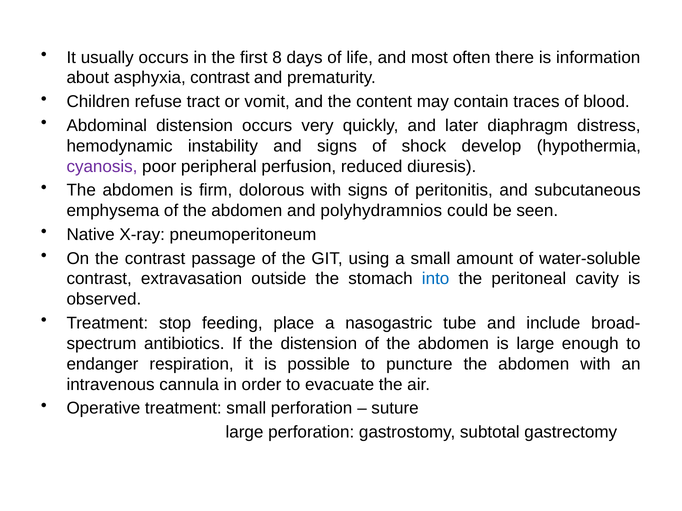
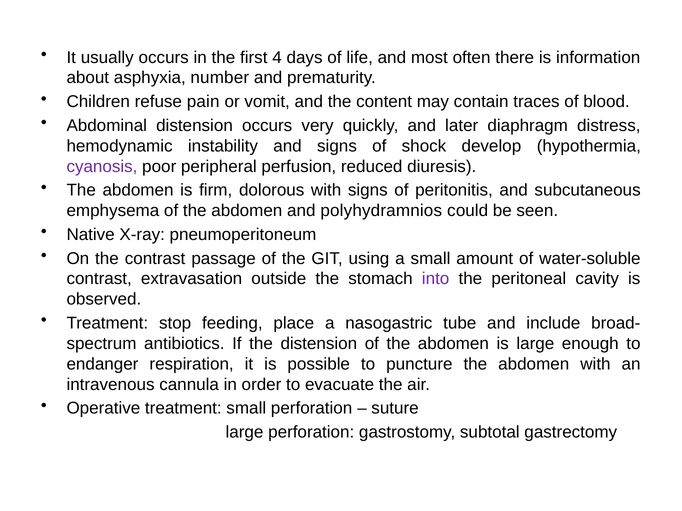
8: 8 -> 4
asphyxia contrast: contrast -> number
tract: tract -> pain
into colour: blue -> purple
